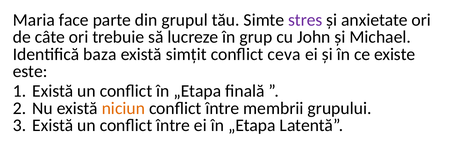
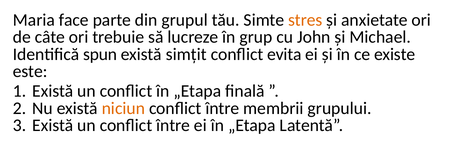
stres colour: purple -> orange
baza: baza -> spun
ceva: ceva -> evita
